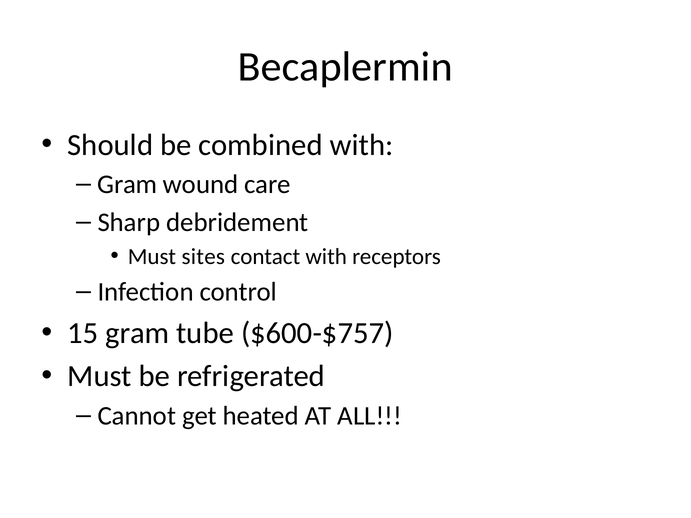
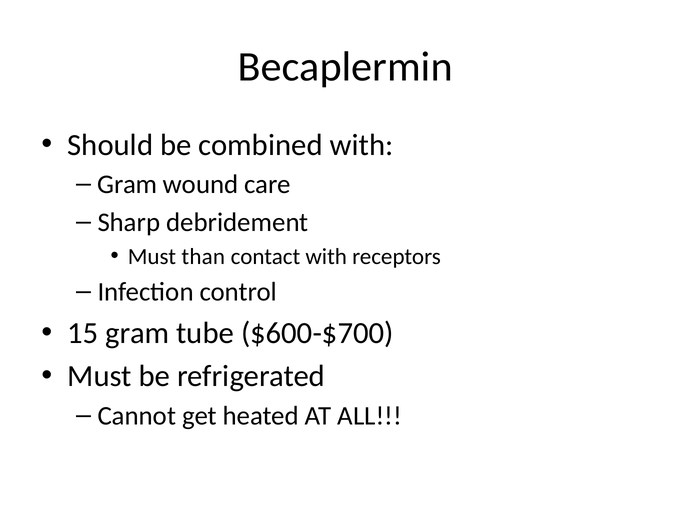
sites: sites -> than
$600-$757: $600-$757 -> $600-$700
